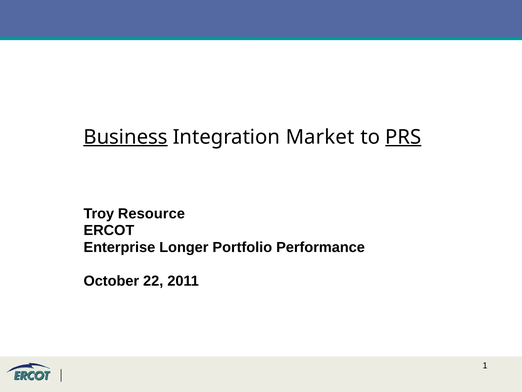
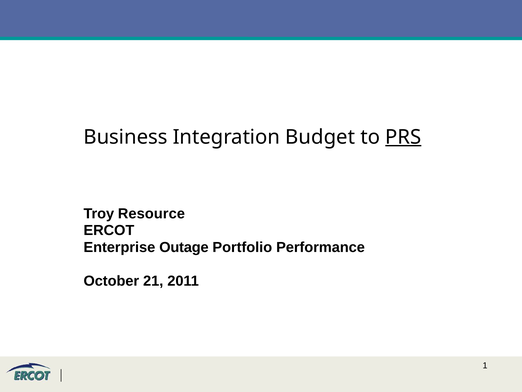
Business underline: present -> none
Market: Market -> Budget
Longer: Longer -> Outage
22: 22 -> 21
